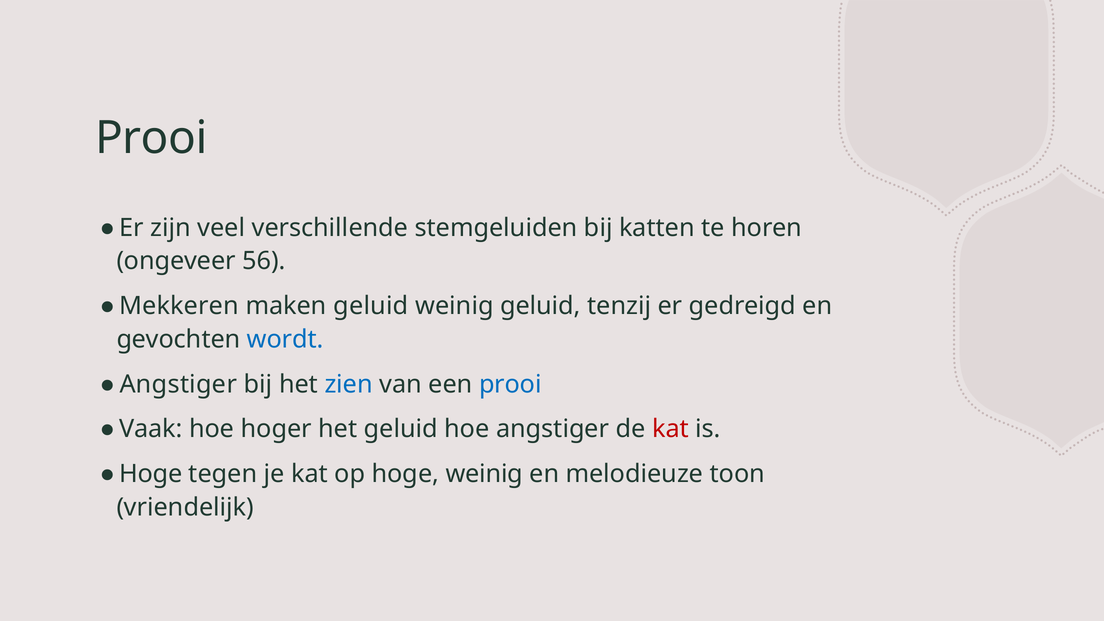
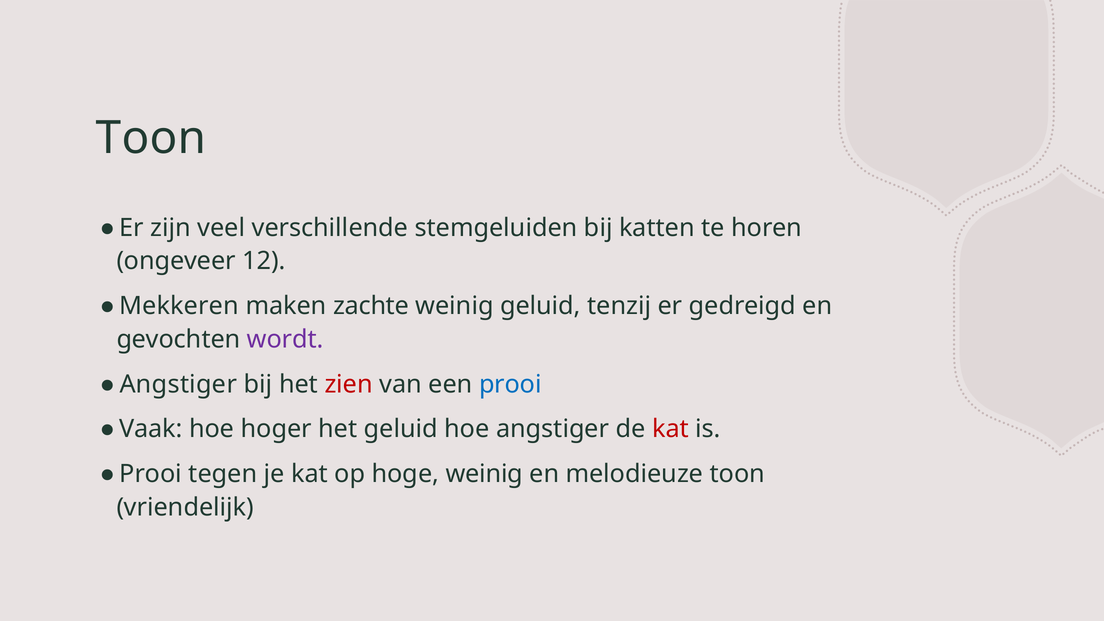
Prooi at (151, 138): Prooi -> Toon
56: 56 -> 12
maken geluid: geluid -> zachte
wordt colour: blue -> purple
zien colour: blue -> red
Hoge at (151, 474): Hoge -> Prooi
